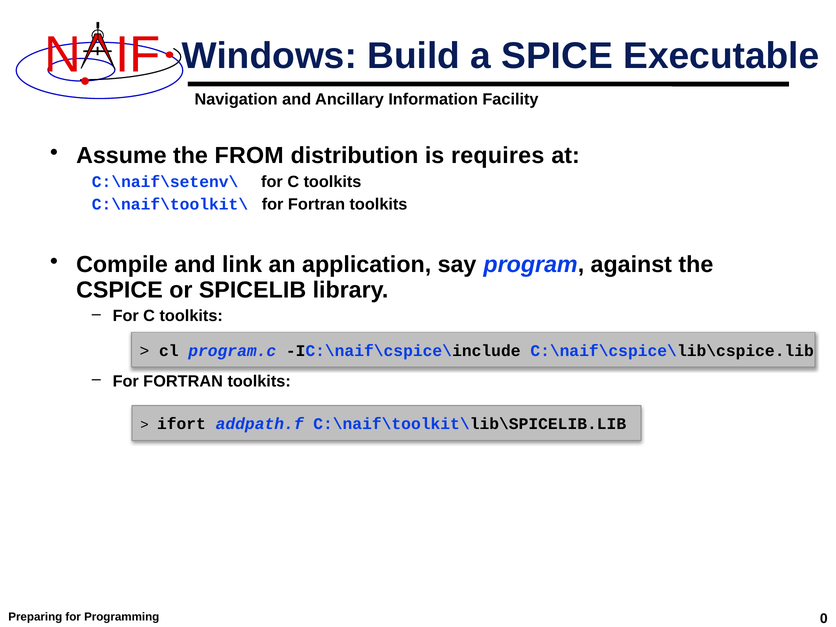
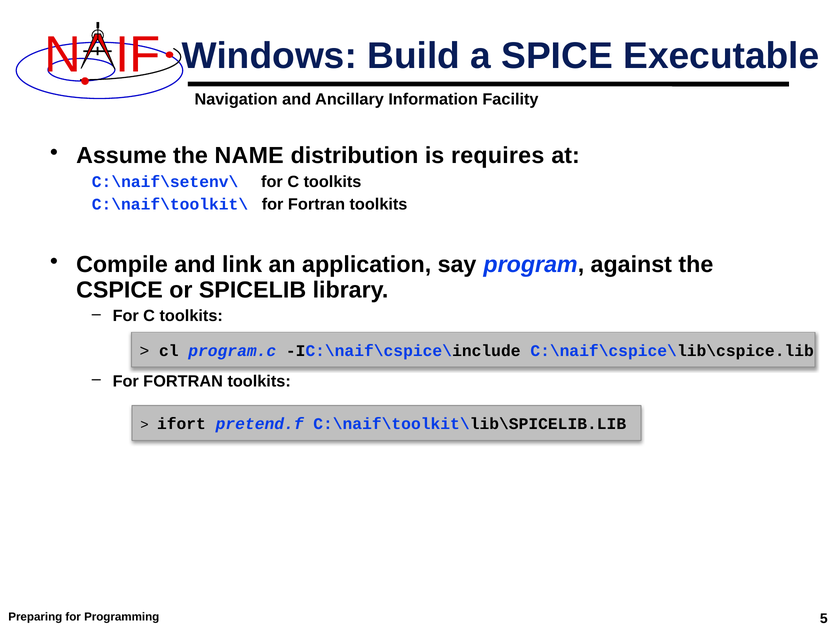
FROM: FROM -> NAME
addpath.f: addpath.f -> pretend.f
0: 0 -> 5
